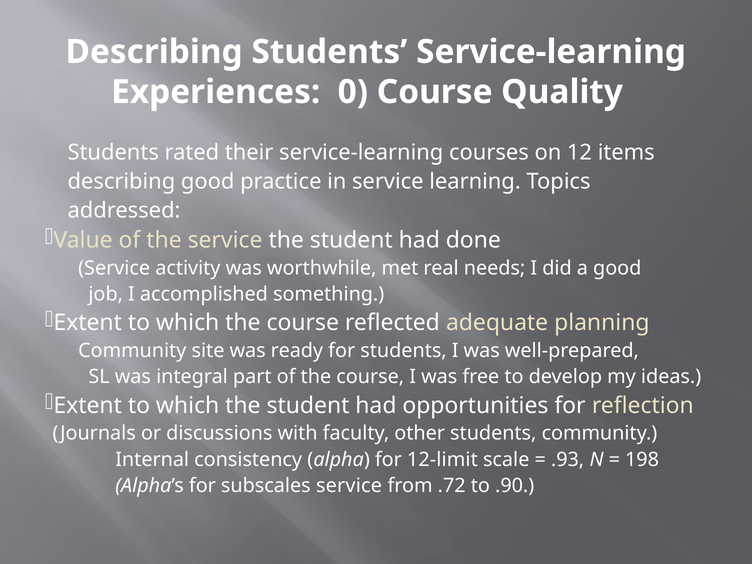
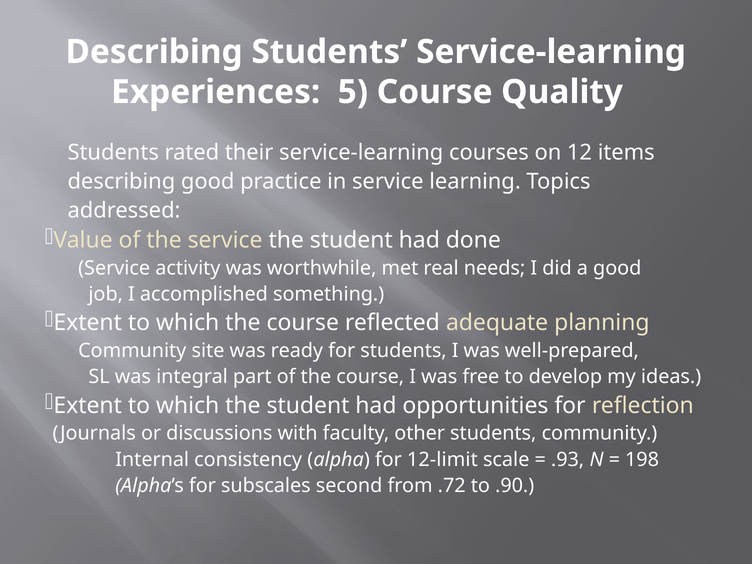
0: 0 -> 5
subscales service: service -> second
